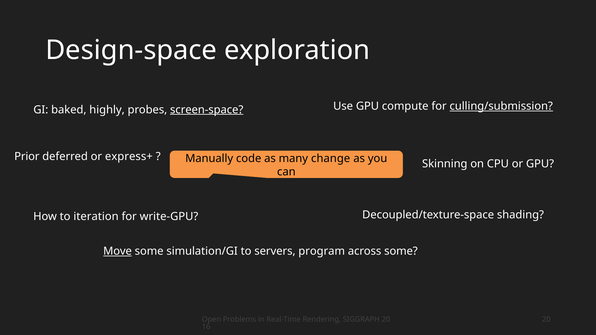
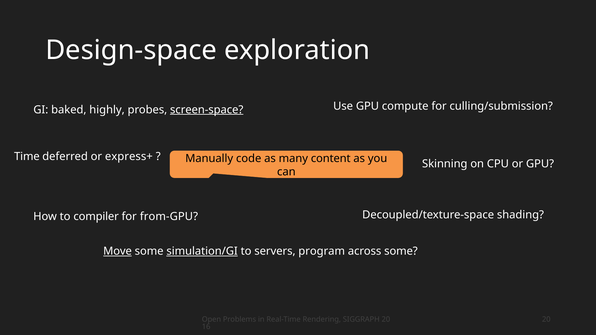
culling/submission underline: present -> none
Prior: Prior -> Time
change: change -> content
iteration: iteration -> compiler
write-GPU: write-GPU -> from-GPU
simulation/GI underline: none -> present
